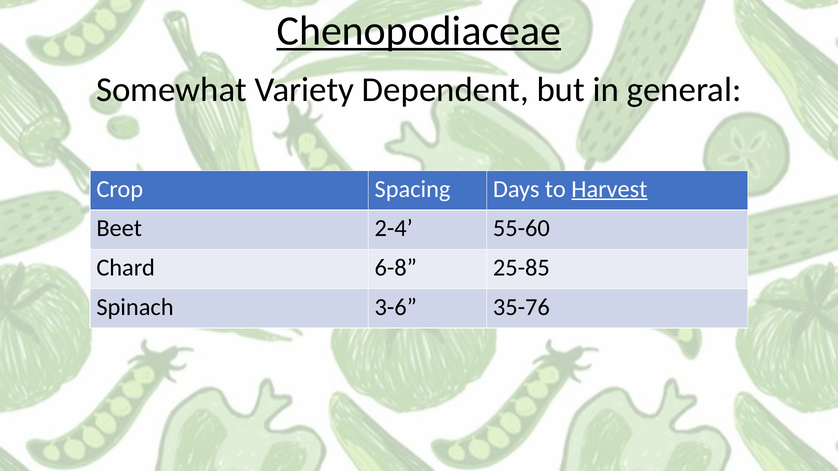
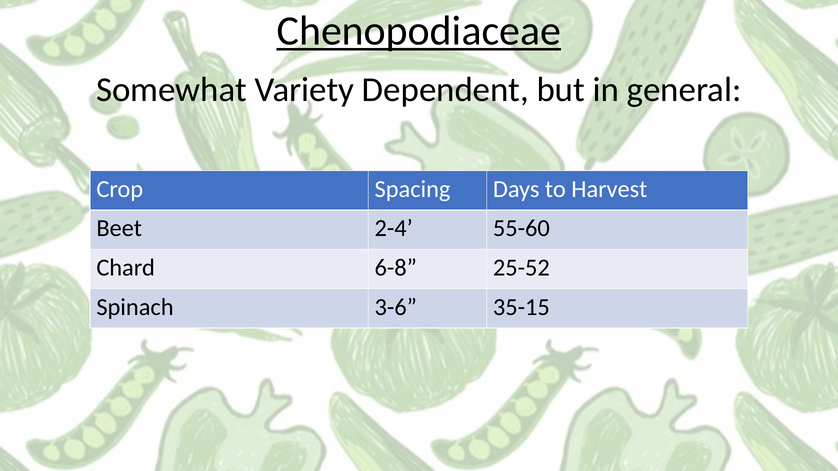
Harvest underline: present -> none
25-85: 25-85 -> 25-52
35-76: 35-76 -> 35-15
